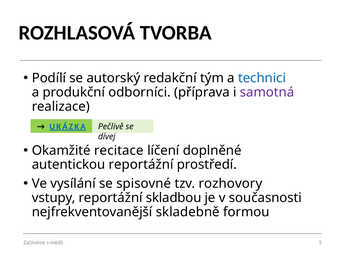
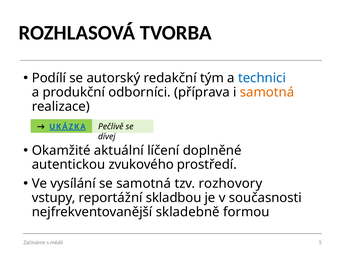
samotná at (267, 92) colour: purple -> orange
recitace: recitace -> aktuální
autentickou reportážní: reportážní -> zvukového
se spisovné: spisovné -> samotná
